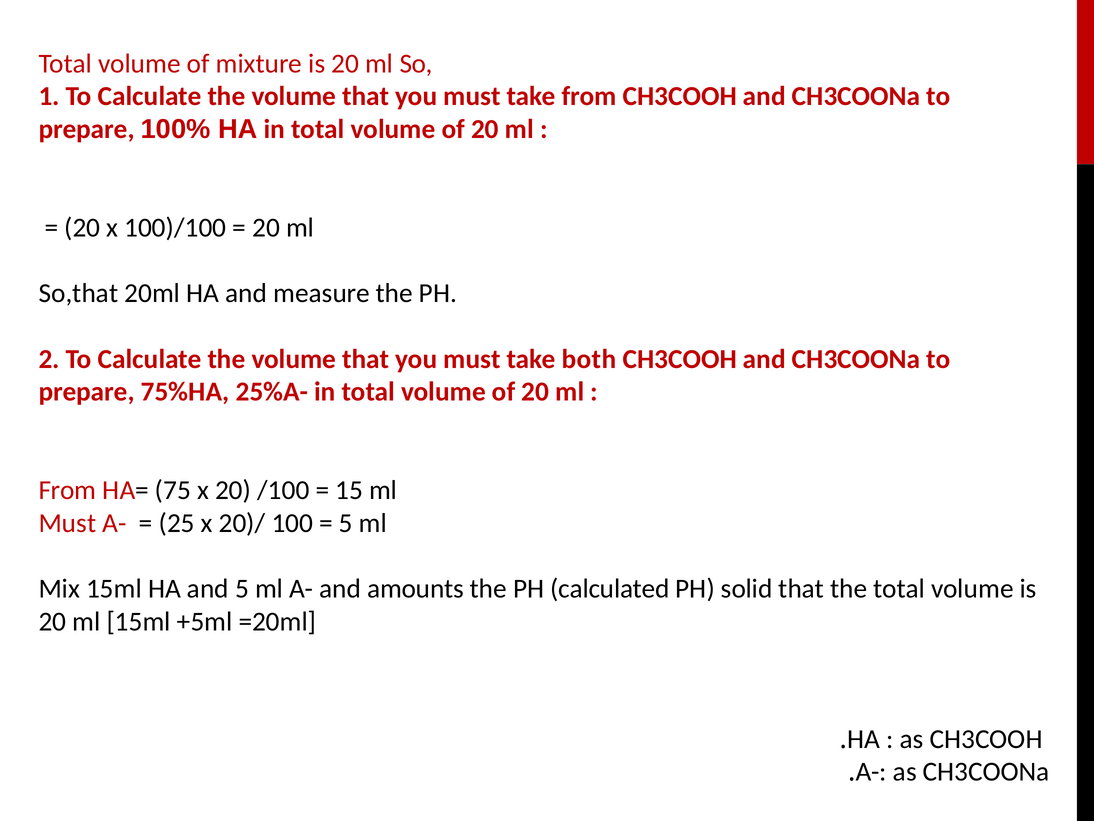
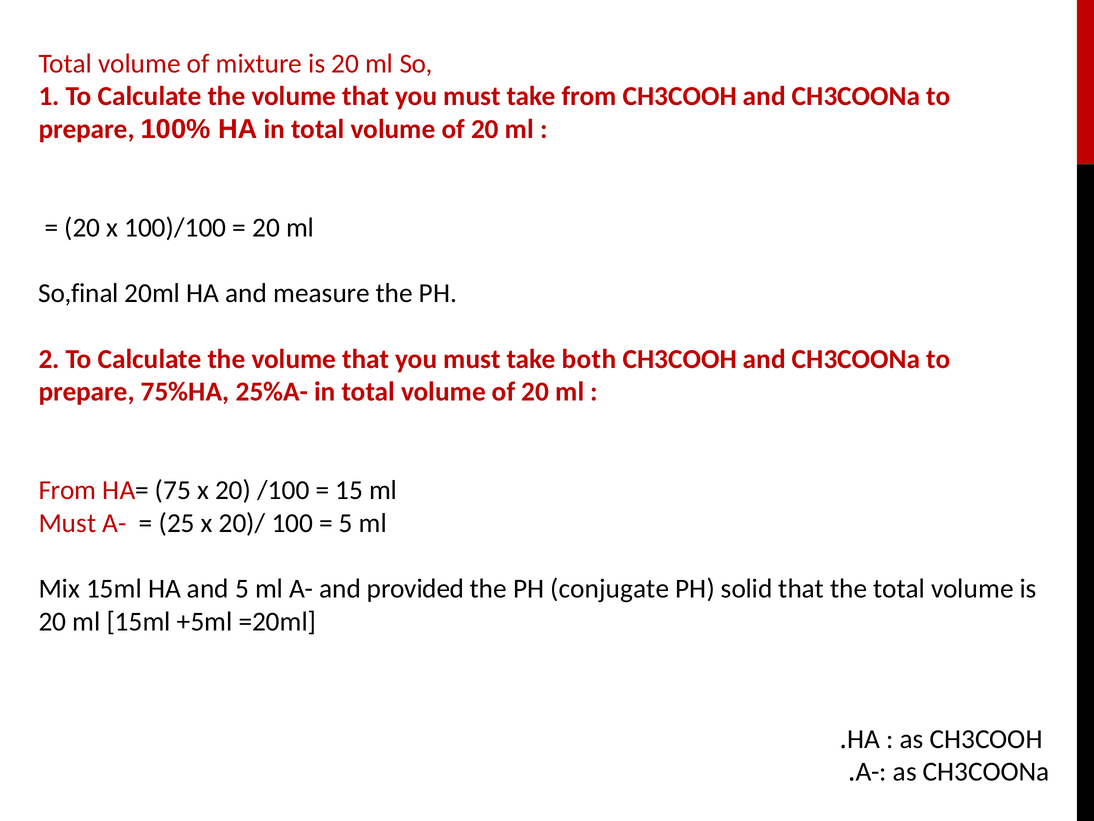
So,that: So,that -> So,final
amounts: amounts -> provided
calculated: calculated -> conjugate
